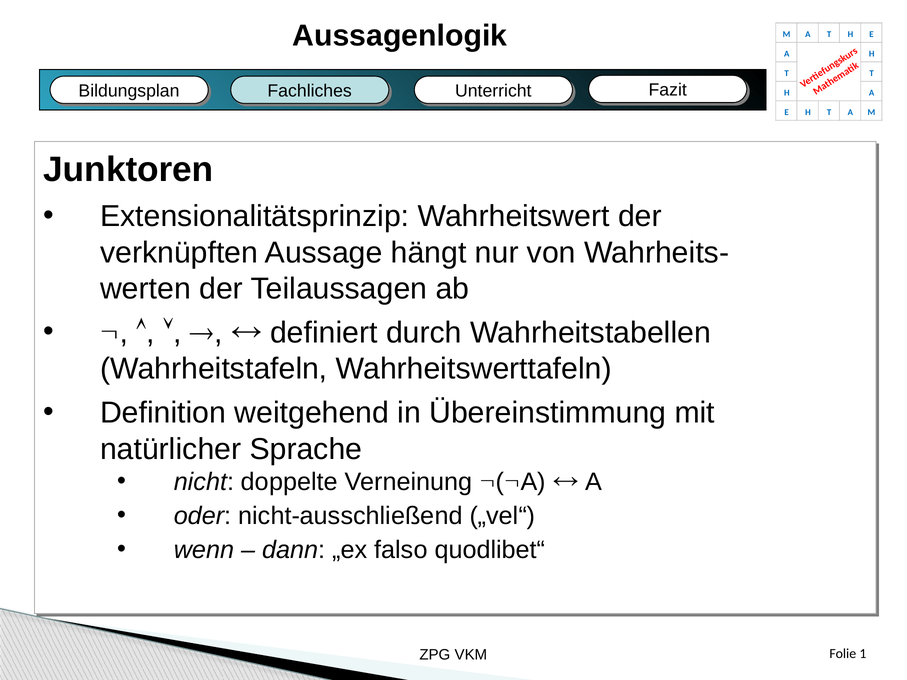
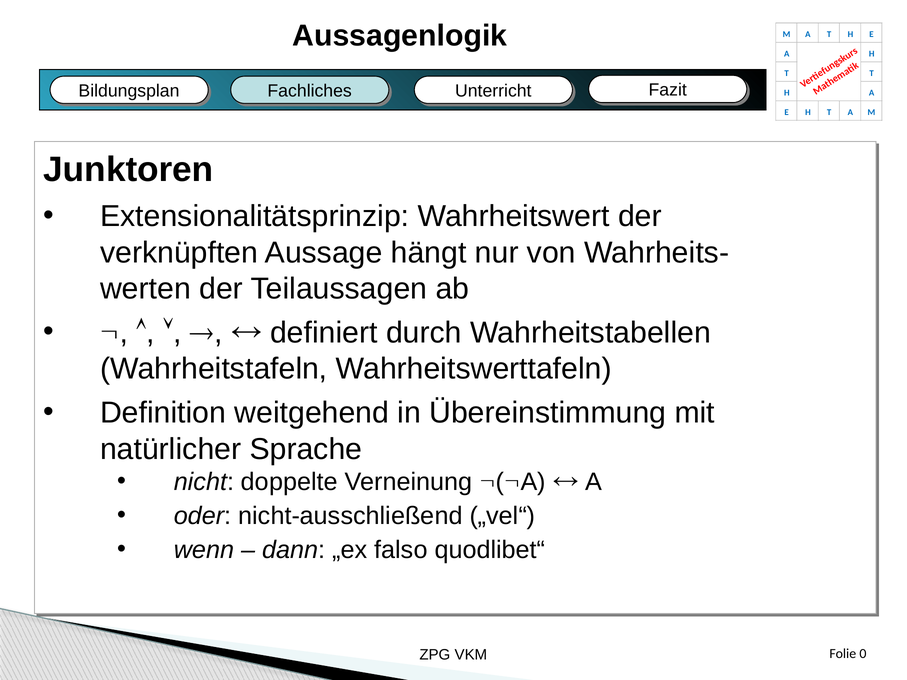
1: 1 -> 0
